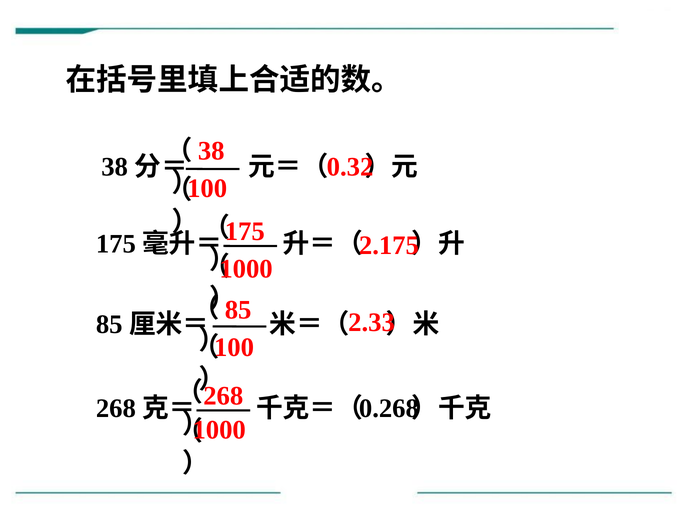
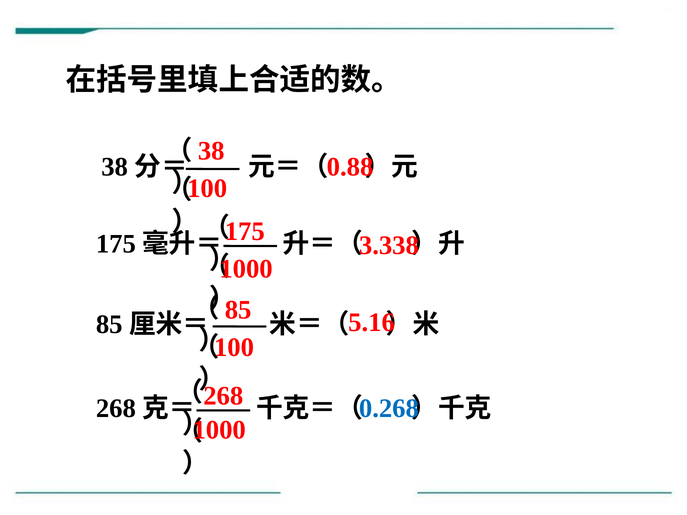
0.32: 0.32 -> 0.88
2.175: 2.175 -> 3.338
2.33: 2.33 -> 5.16
0.268 colour: black -> blue
